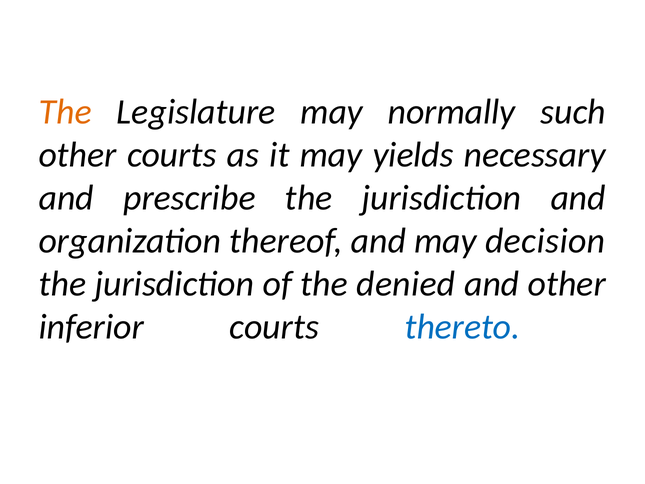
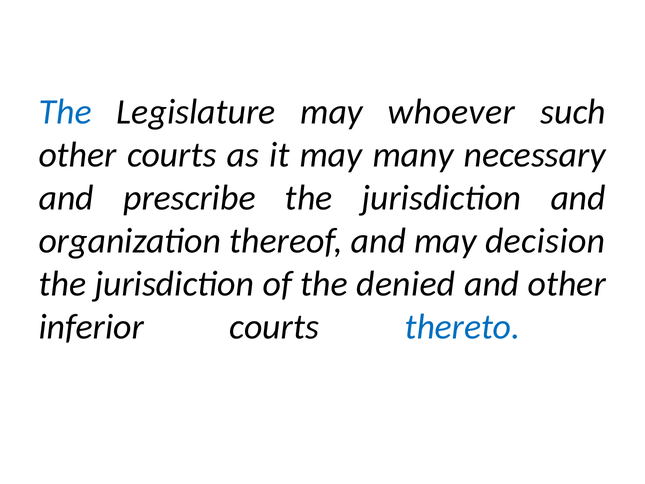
The at (65, 112) colour: orange -> blue
normally: normally -> whoever
yields: yields -> many
